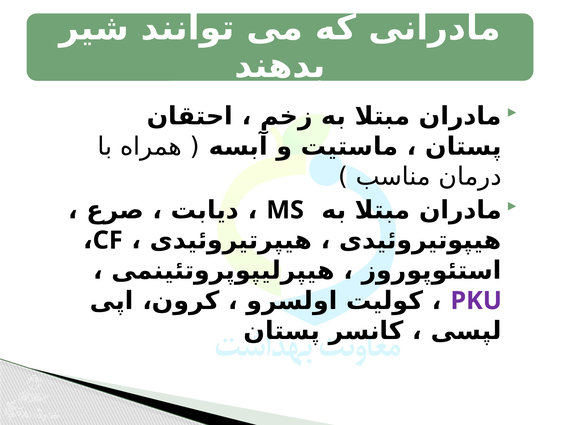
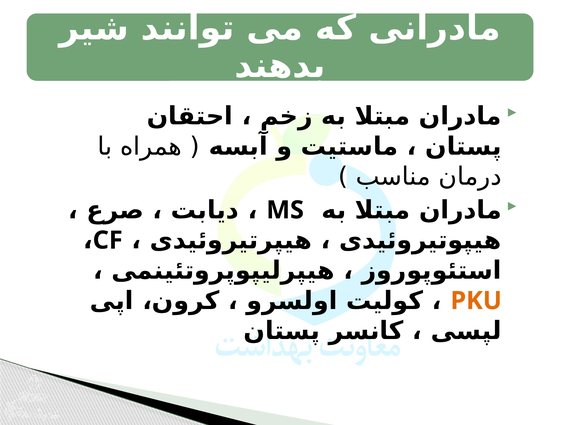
PKU colour: purple -> orange
